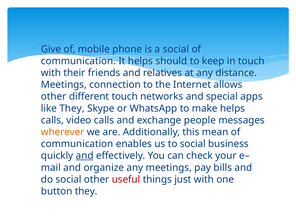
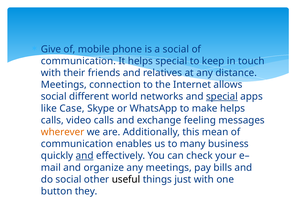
helps should: should -> special
other at (54, 97): other -> social
different touch: touch -> world
special at (222, 97) underline: none -> present
like They: They -> Case
people: people -> feeling
to social: social -> many
useful colour: red -> black
